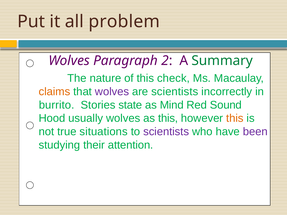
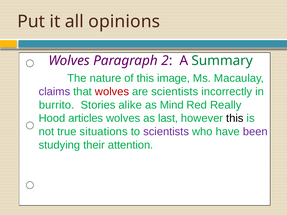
problem: problem -> opinions
check: check -> image
claims colour: orange -> purple
wolves at (112, 92) colour: purple -> red
state: state -> alike
Sound: Sound -> Really
usually: usually -> articles
as this: this -> last
this at (235, 118) colour: orange -> black
